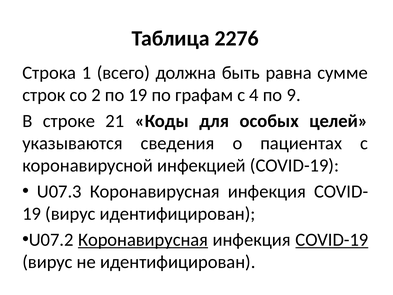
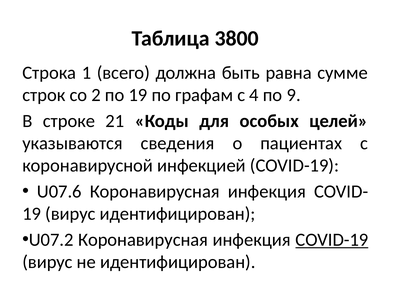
2276: 2276 -> 3800
U07.3: U07.3 -> U07.6
Коронавирусная at (143, 240) underline: present -> none
